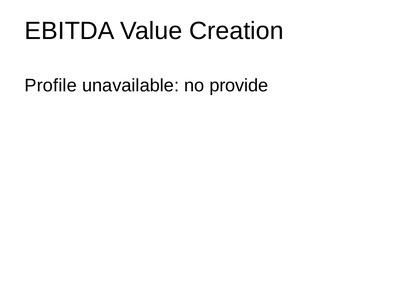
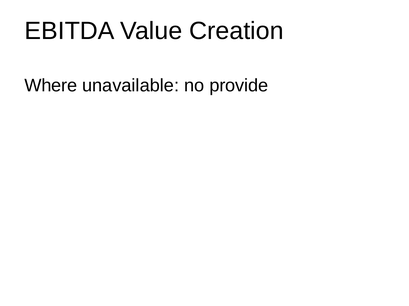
Profile: Profile -> Where
